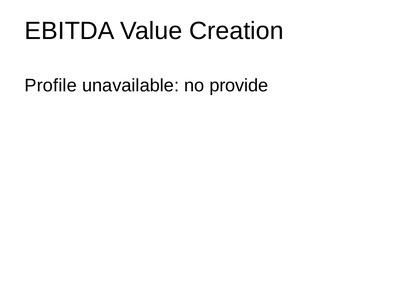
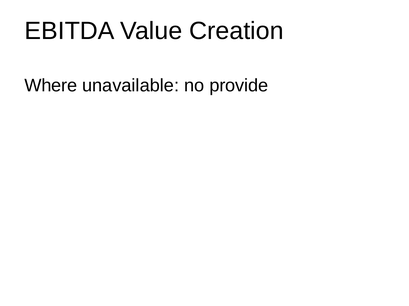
Profile: Profile -> Where
